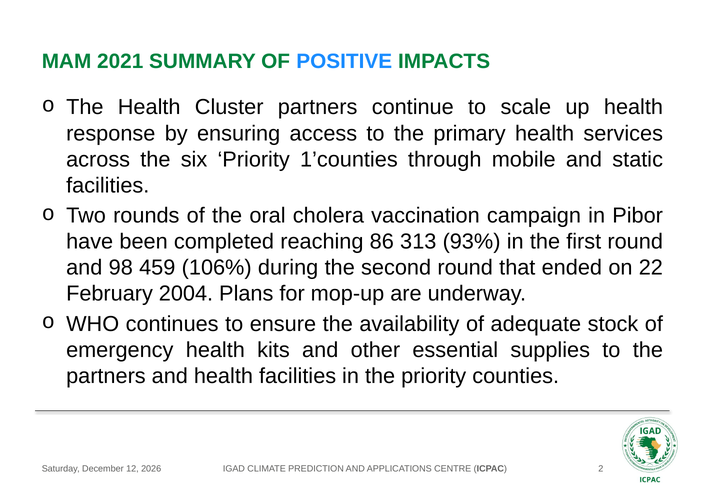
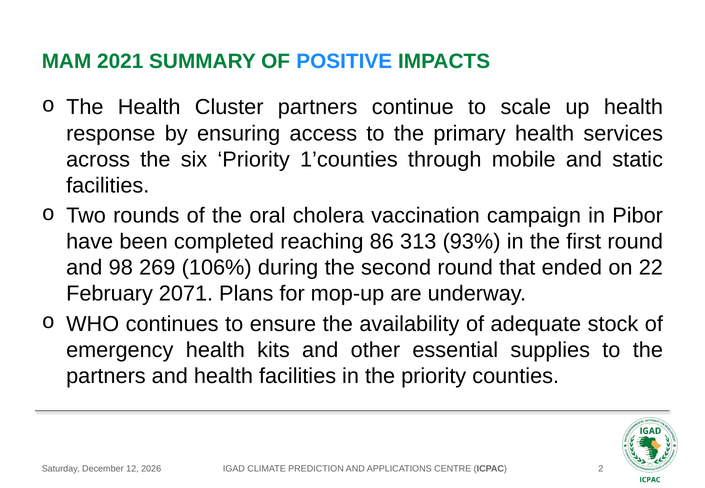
459: 459 -> 269
2004: 2004 -> 2071
